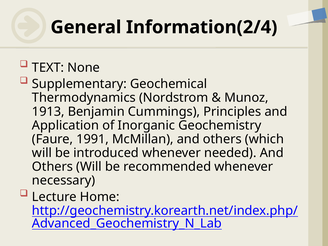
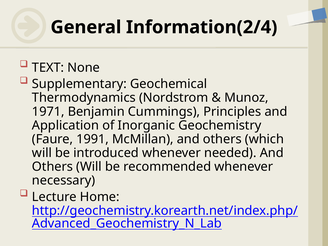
1913: 1913 -> 1971
